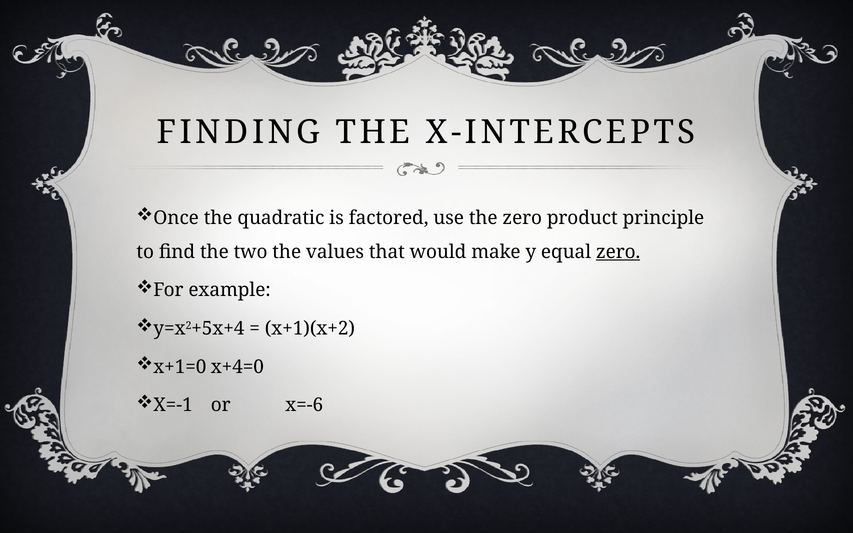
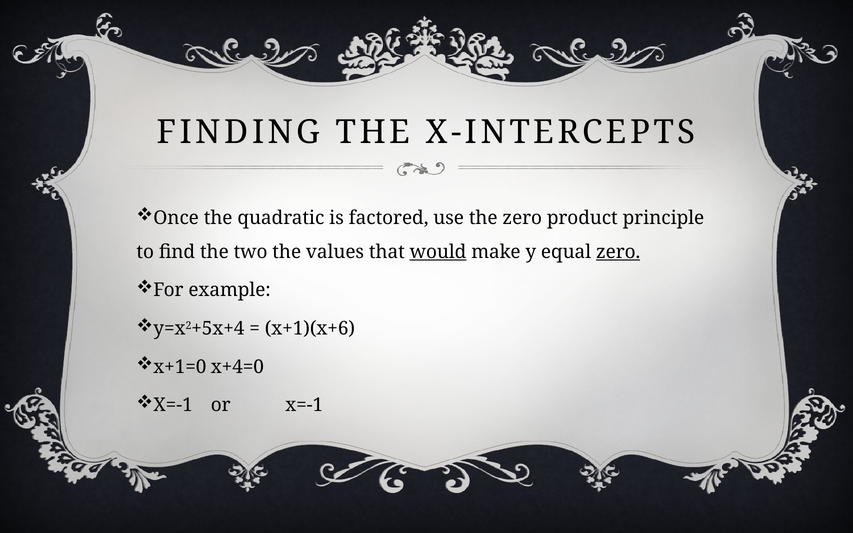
would underline: none -> present
x+1)(x+2: x+1)(x+2 -> x+1)(x+6
or x=-6: x=-6 -> x=-1
